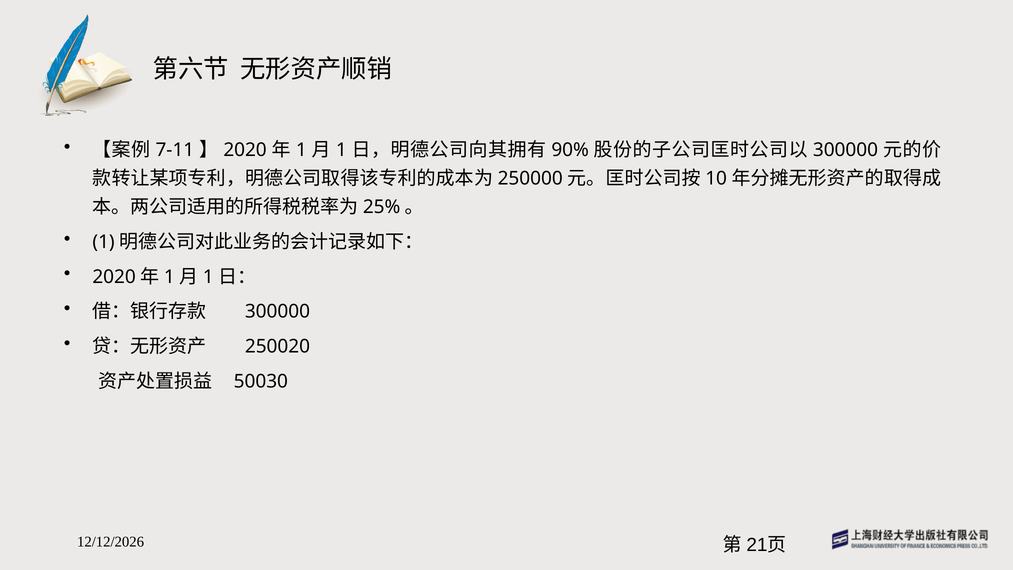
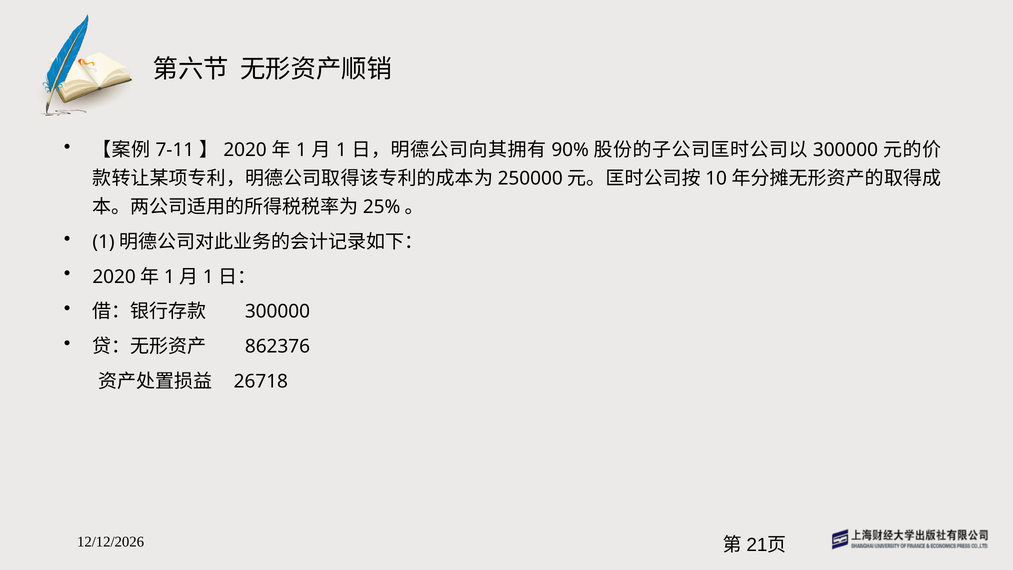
250020: 250020 -> 862376
50030: 50030 -> 26718
